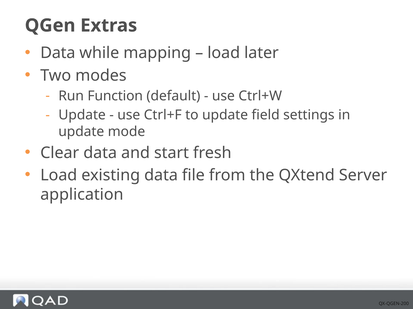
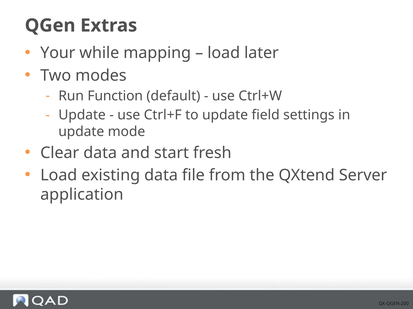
Data at (58, 53): Data -> Your
